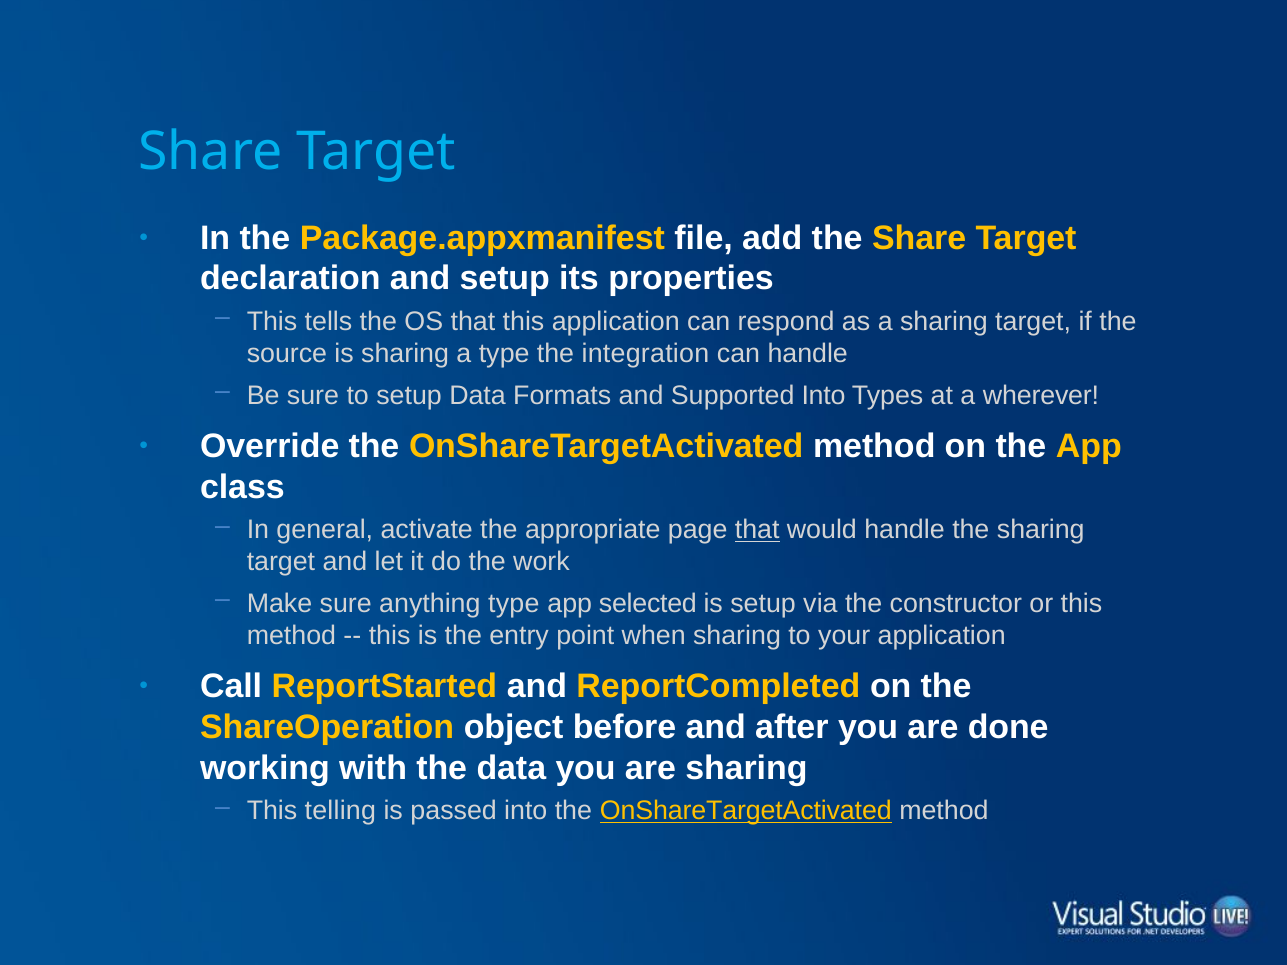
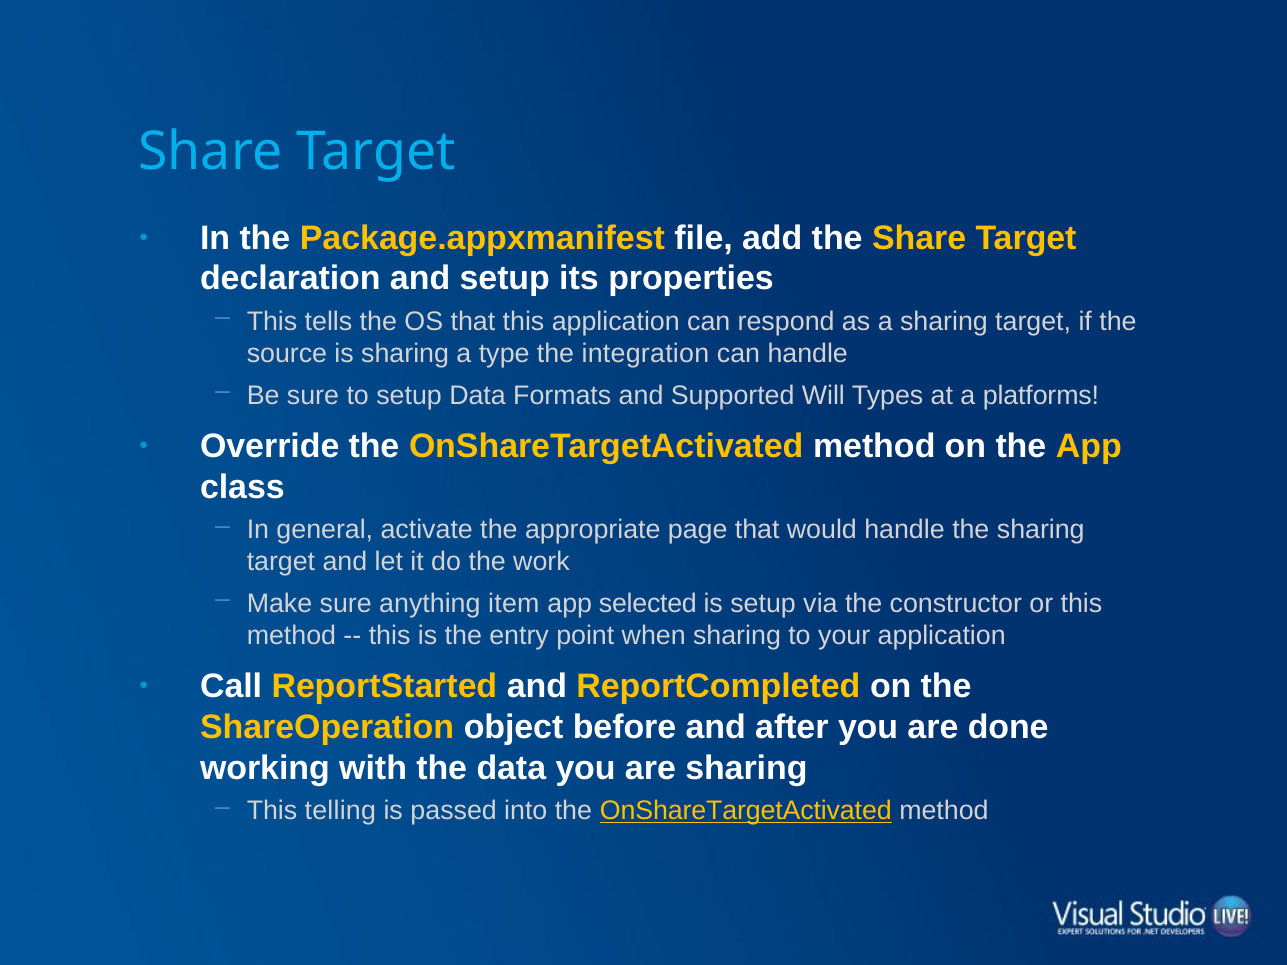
Supported Into: Into -> Will
wherever: wherever -> platforms
that at (757, 530) underline: present -> none
anything type: type -> item
